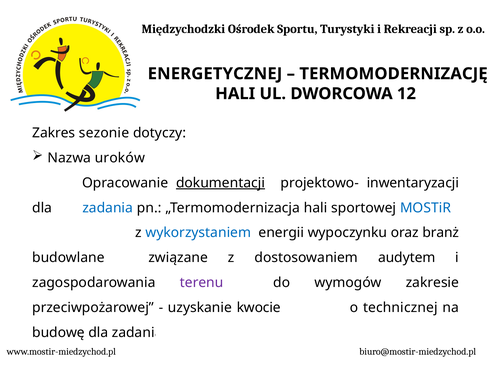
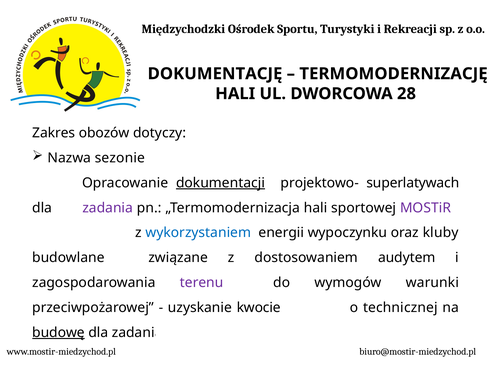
ENERGETYCZNEJ: ENERGETYCZNEJ -> DOKUMENTACJĘ
12: 12 -> 28
sezonie: sezonie -> obozów
uroków: uroków -> sezonie
inwentaryzacji: inwentaryzacji -> superlatywach
zadania at (108, 208) colour: blue -> purple
MOSTiR colour: blue -> purple
branż: branż -> kluby
zakresie: zakresie -> warunki
budowę underline: none -> present
